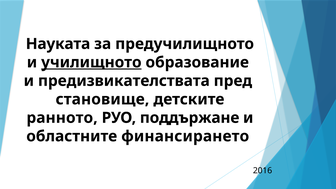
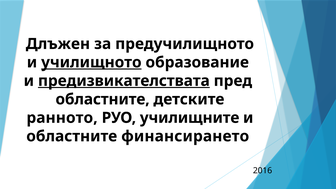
Науката: Науката -> Длъжен
предизвикателствата underline: none -> present
становище at (102, 99): становище -> областните
поддържане: поддържане -> училищните
